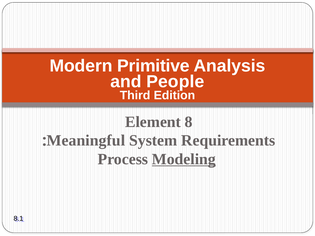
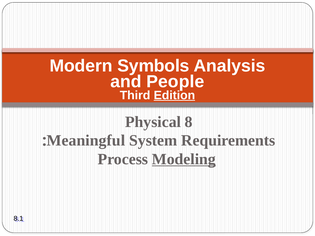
Primitive: Primitive -> Symbols
Edition underline: none -> present
Element: Element -> Physical
